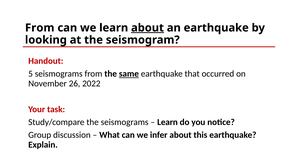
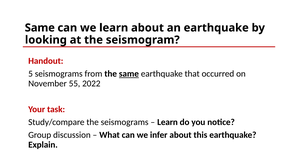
From at (40, 28): From -> Same
about at (147, 28) underline: present -> none
26: 26 -> 55
